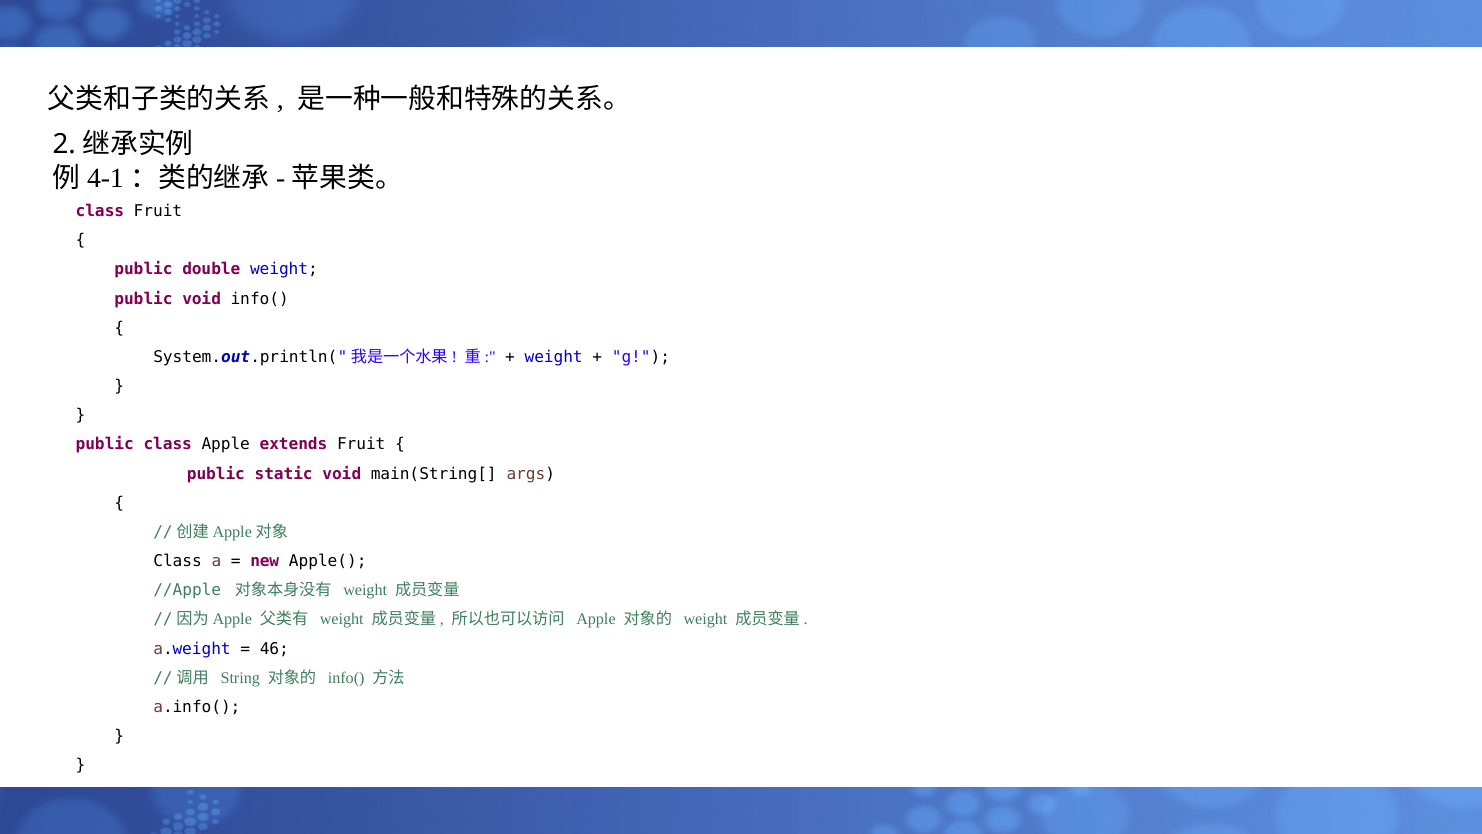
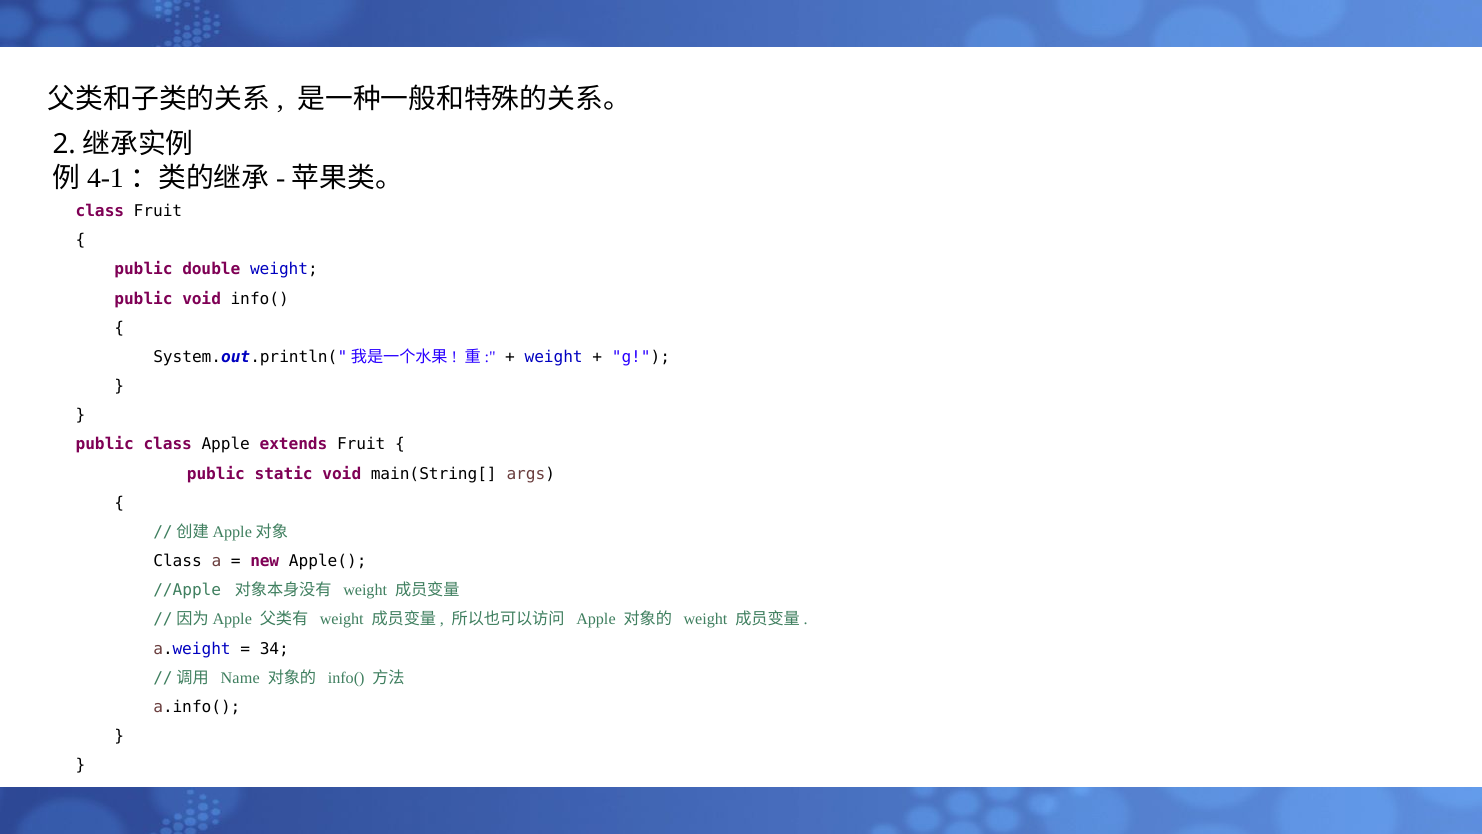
46: 46 -> 34
String: String -> Name
